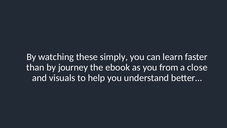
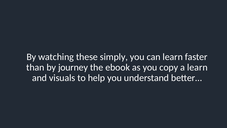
from: from -> copy
a close: close -> learn
